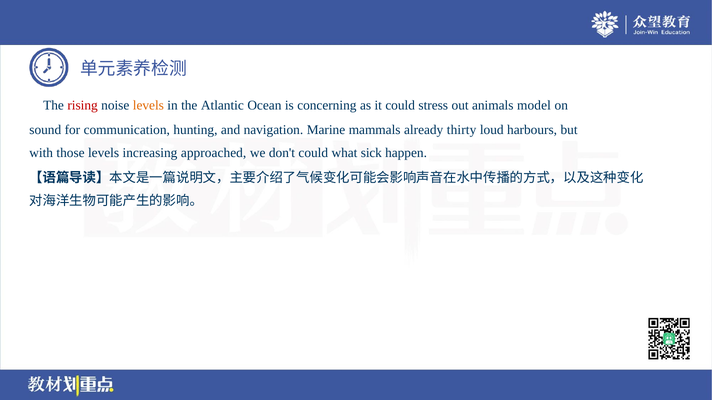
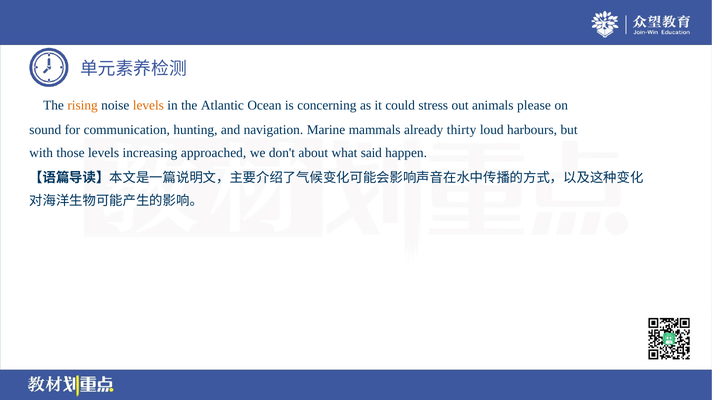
rising colour: red -> orange
model: model -> please
don't could: could -> about
sick: sick -> said
